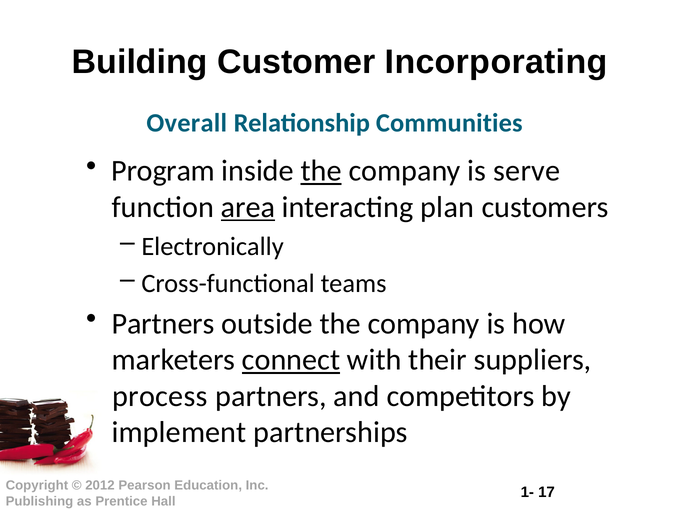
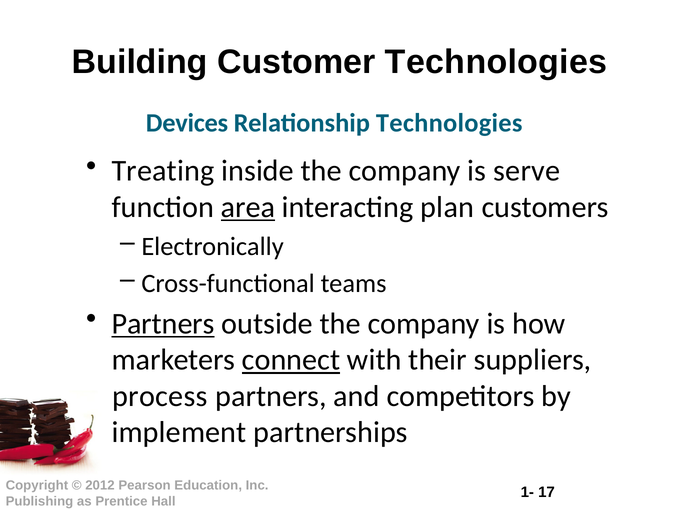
Customer Incorporating: Incorporating -> Technologies
Overall: Overall -> Devices
Relationship Communities: Communities -> Technologies
Program: Program -> Treating
the at (321, 171) underline: present -> none
Partners at (163, 324) underline: none -> present
